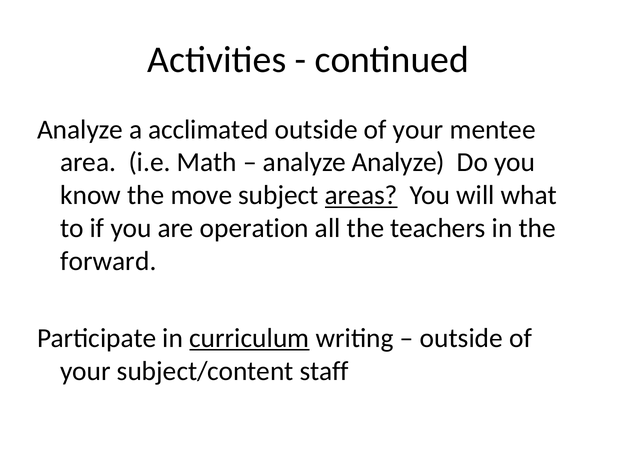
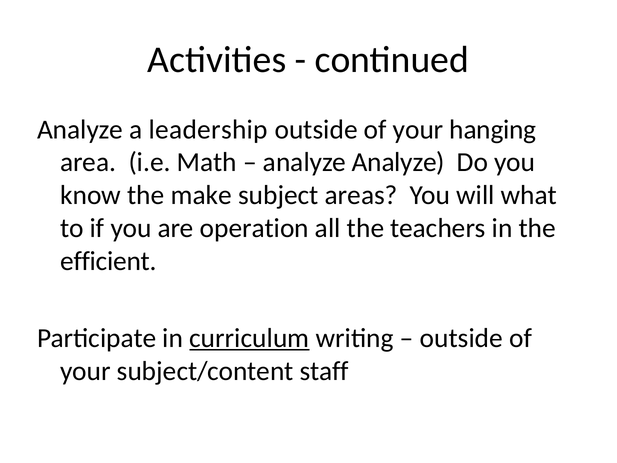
acclimated: acclimated -> leadership
mentee: mentee -> hanging
move: move -> make
areas underline: present -> none
forward: forward -> efficient
